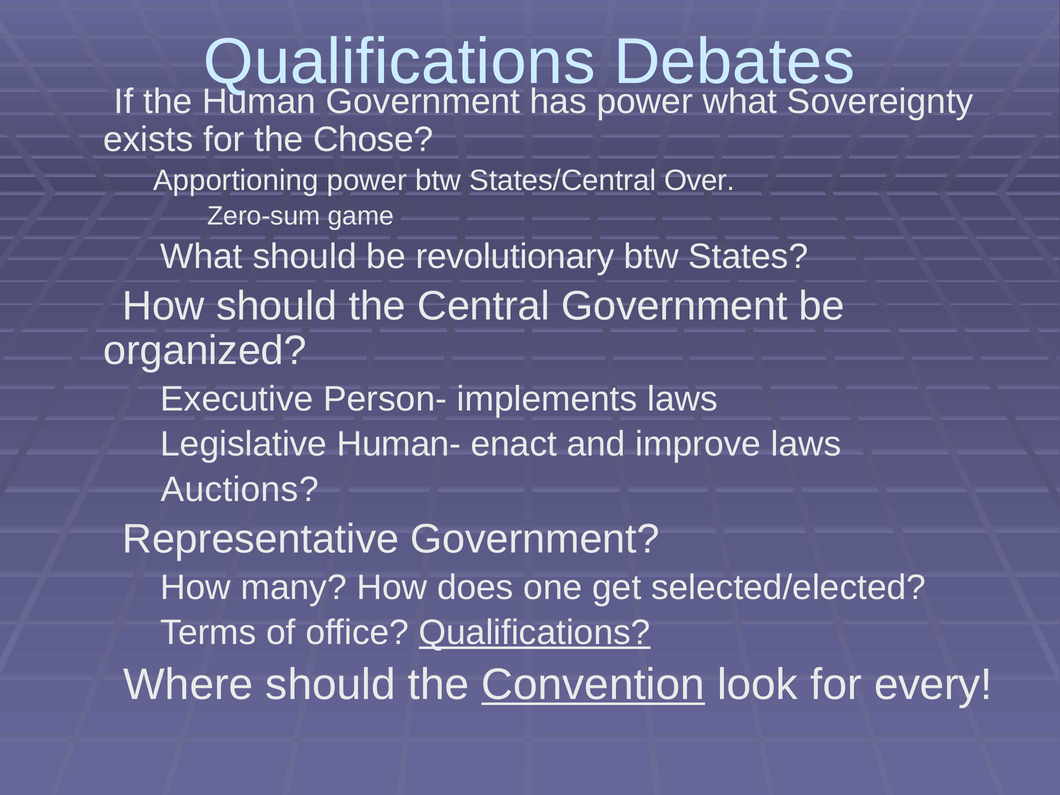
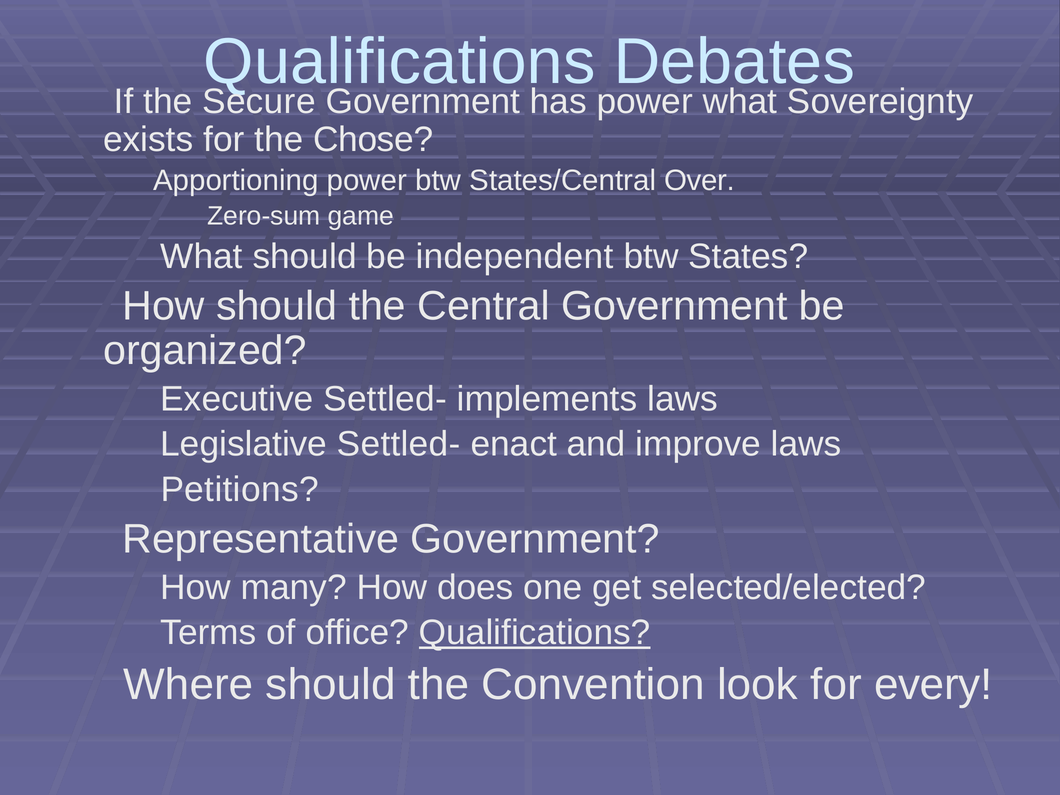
Human: Human -> Secure
revolutionary: revolutionary -> independent
Executive Person-: Person- -> Settled-
Legislative Human-: Human- -> Settled-
Auctions: Auctions -> Petitions
Convention underline: present -> none
